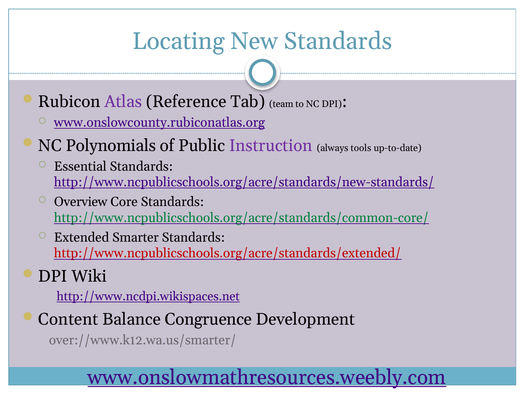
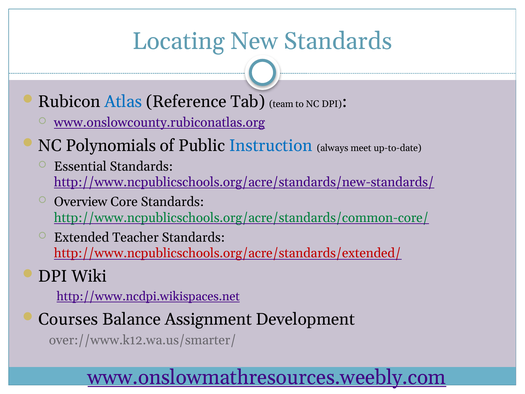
Atlas colour: purple -> blue
Instruction colour: purple -> blue
tools: tools -> meet
Smarter: Smarter -> Teacher
Content: Content -> Courses
Congruence: Congruence -> Assignment
